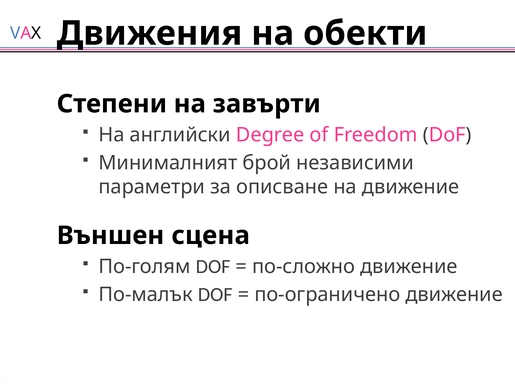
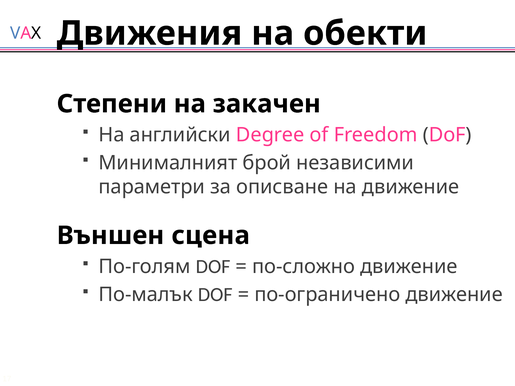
завърти: завърти -> закачен
